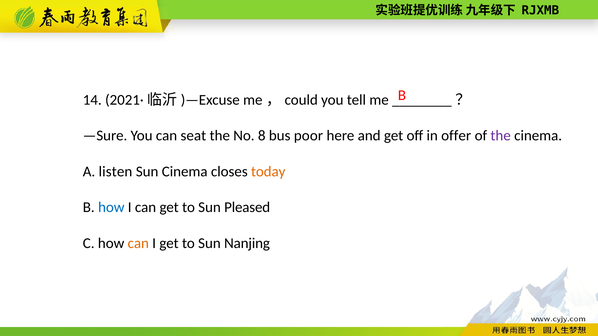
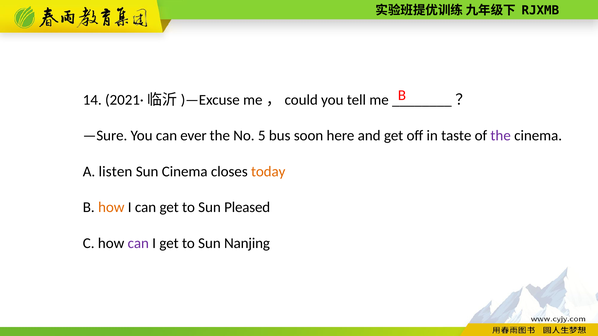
seat: seat -> ever
8: 8 -> 5
poor: poor -> soon
offer: offer -> taste
how at (111, 207) colour: blue -> orange
can at (138, 243) colour: orange -> purple
